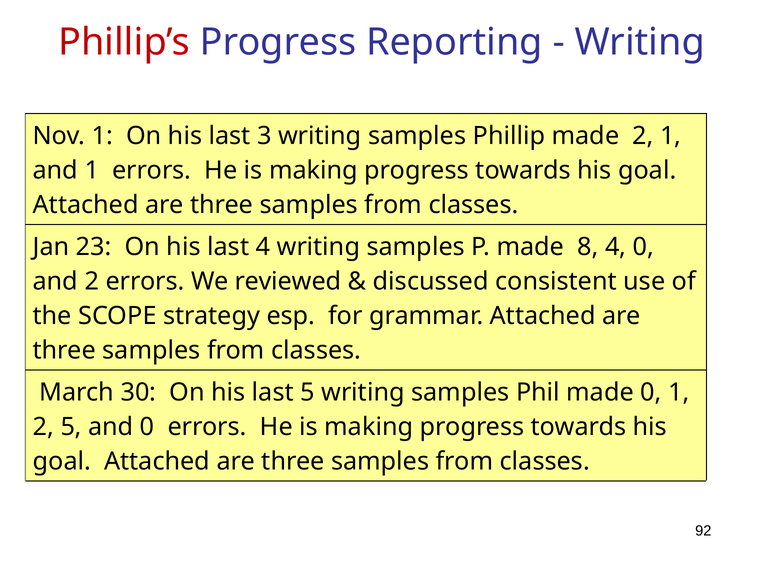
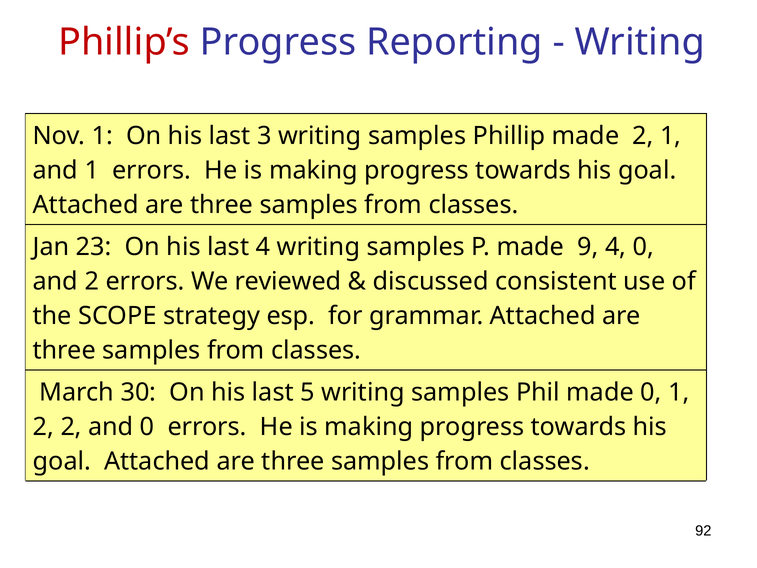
8: 8 -> 9
2 5: 5 -> 2
